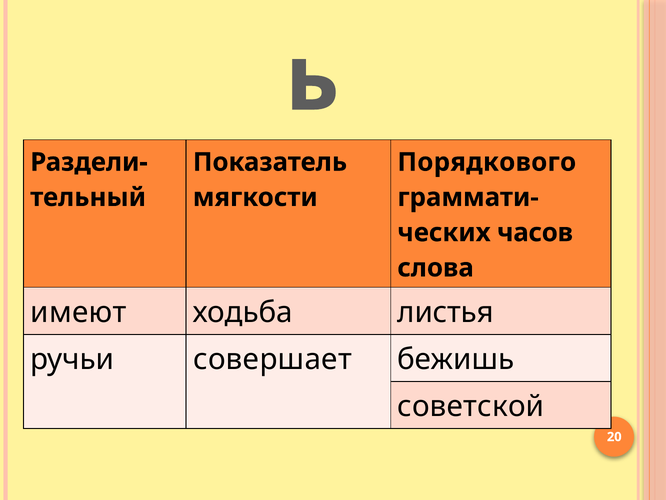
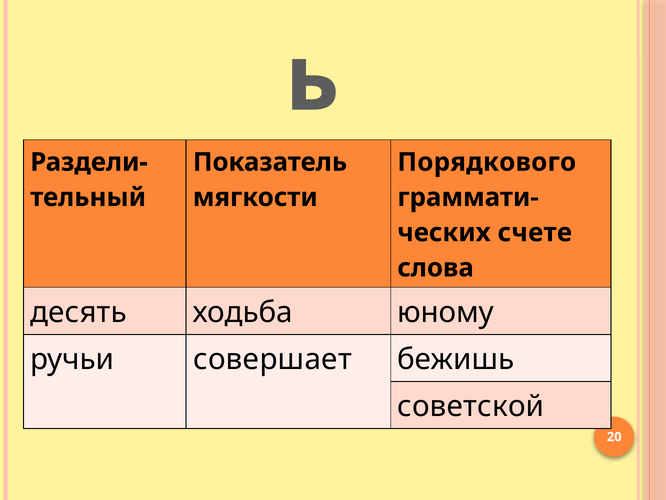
часов: часов -> счете
имеют: имеют -> десять
листья: листья -> юному
